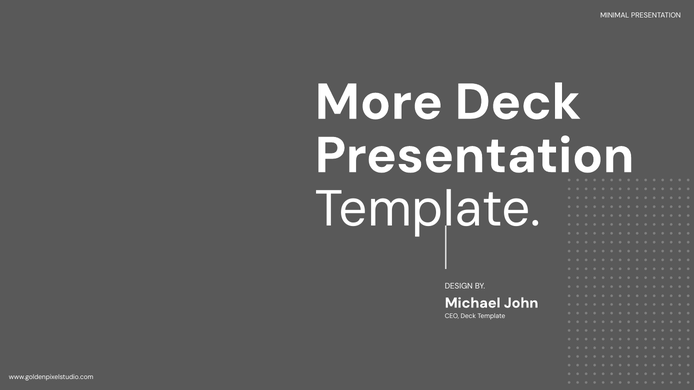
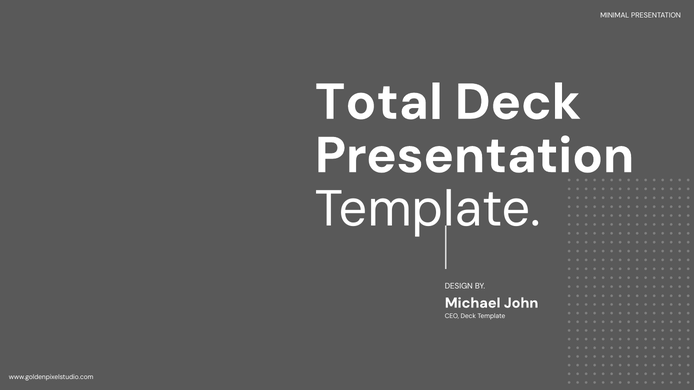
More: More -> Total
